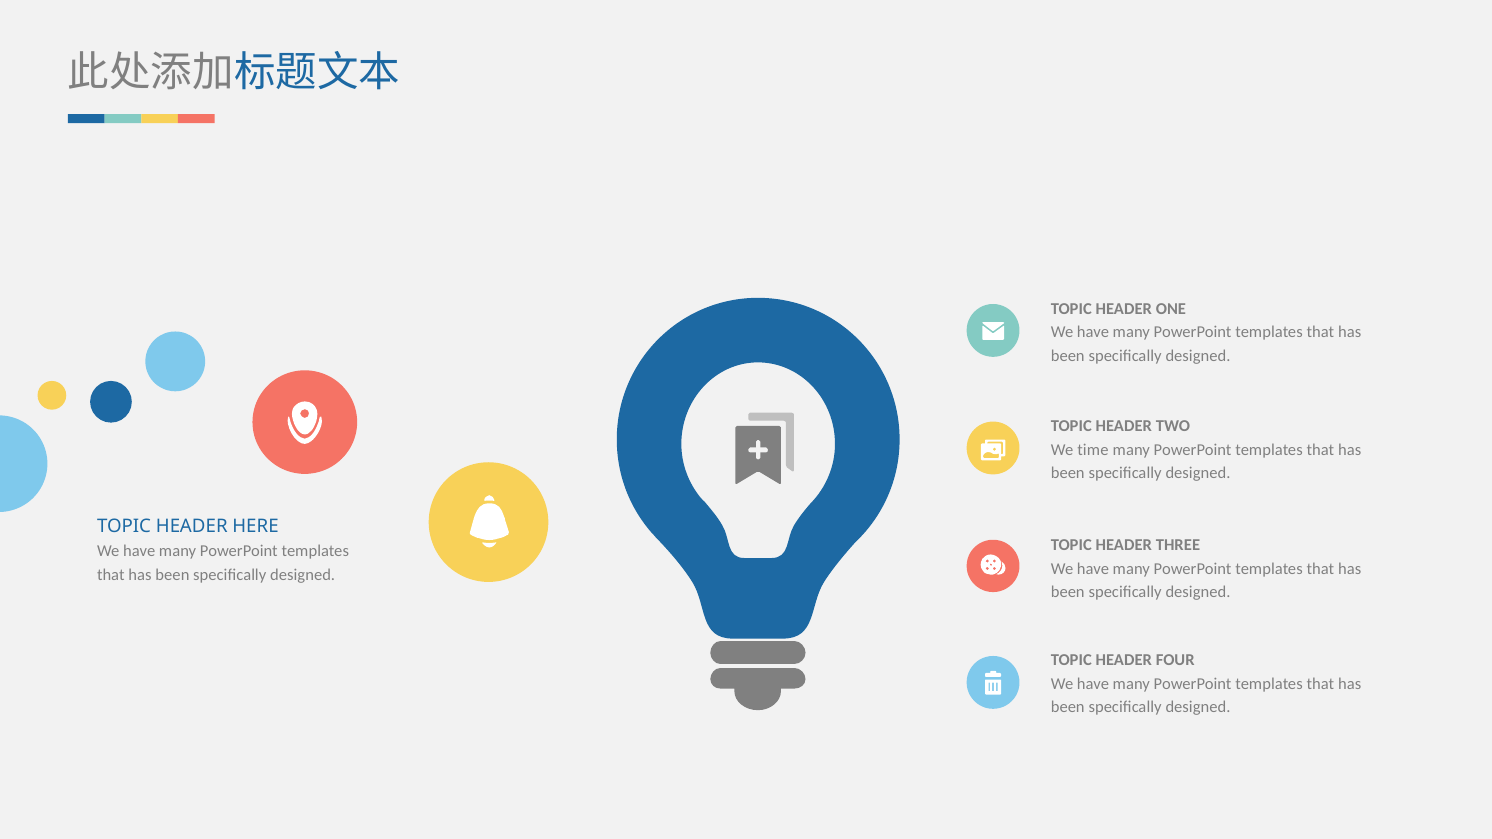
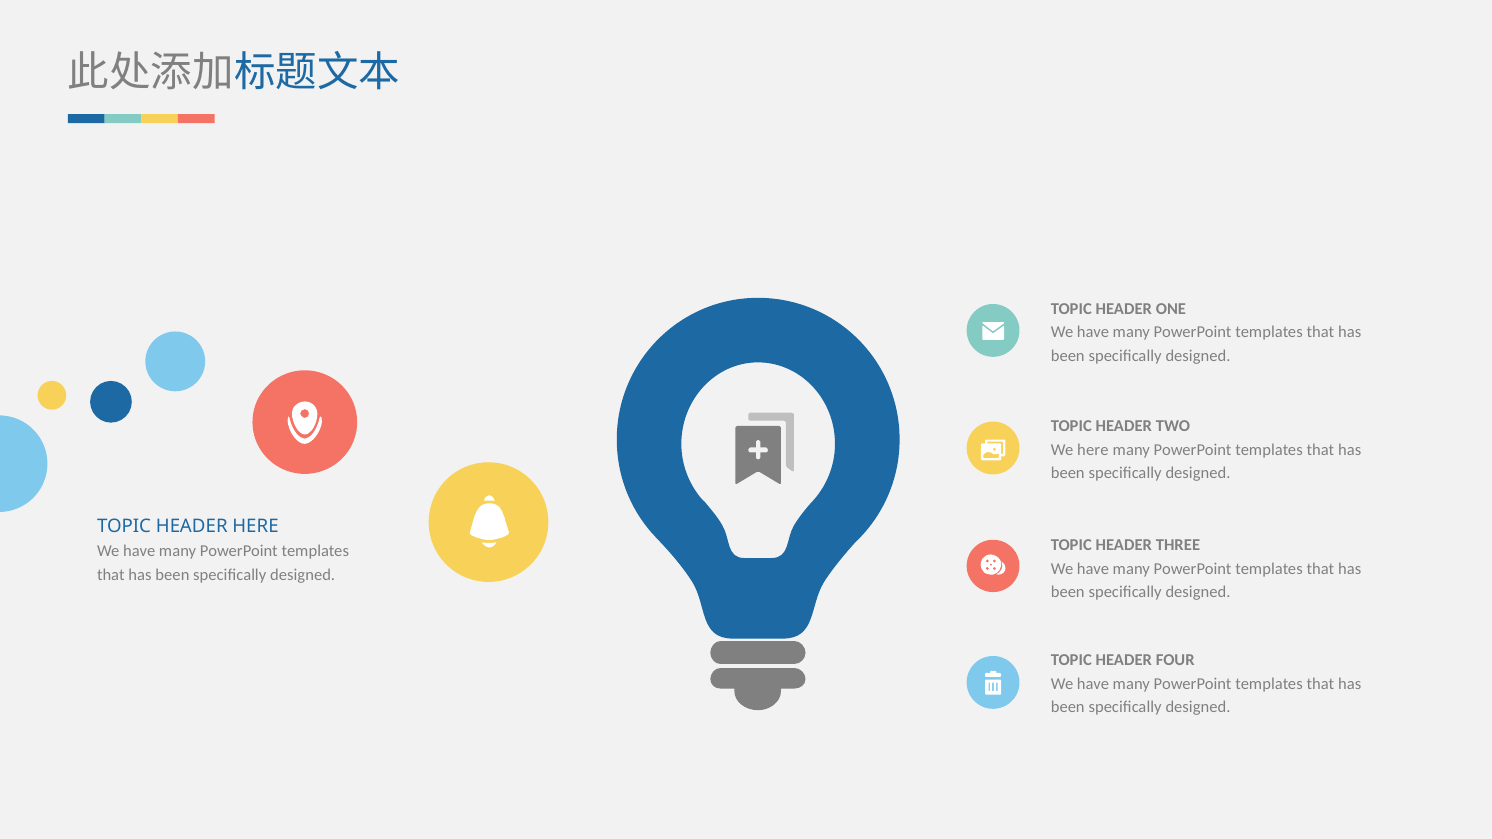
We time: time -> here
